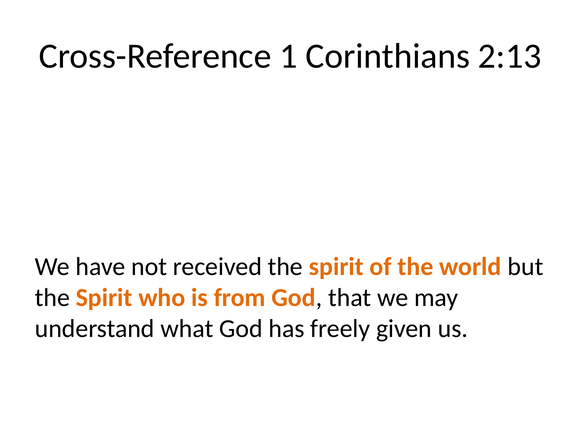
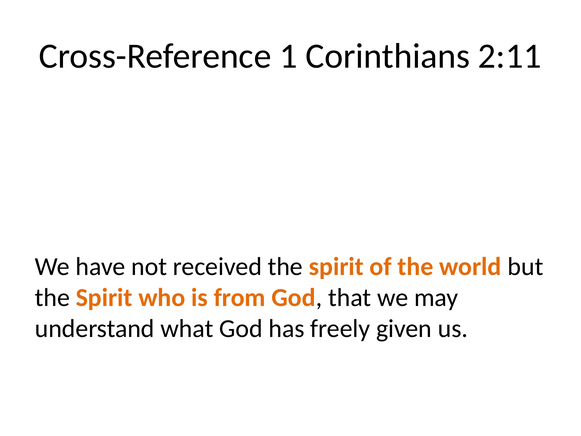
2:13: 2:13 -> 2:11
